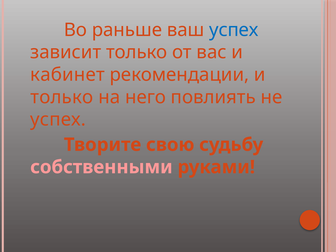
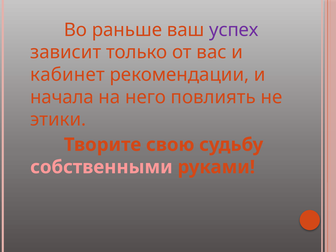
успех at (234, 30) colour: blue -> purple
только at (62, 97): только -> начала
успех at (58, 119): успех -> этики
